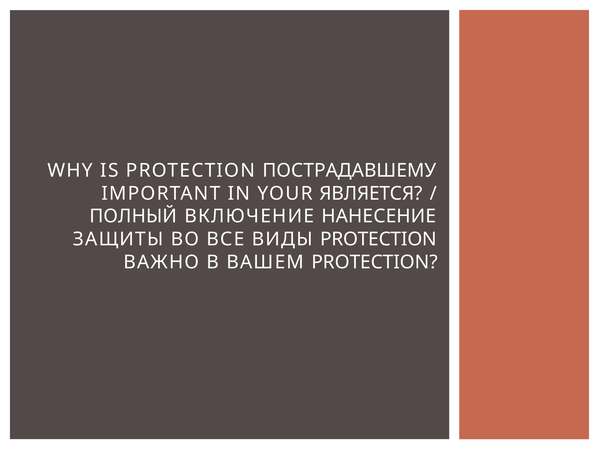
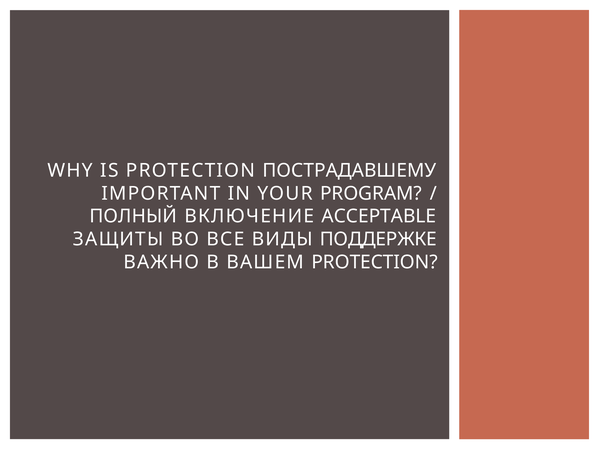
ЯВЛЯЕТСЯ: ЯВЛЯЕТСЯ -> PROGRAM
НАНЕСЕНИЕ: НАНЕСЕНИЕ -> ACCEPTABLE
ВИДЫ PROTECTION: PROTECTION -> ПОДДЕРЖКЕ
